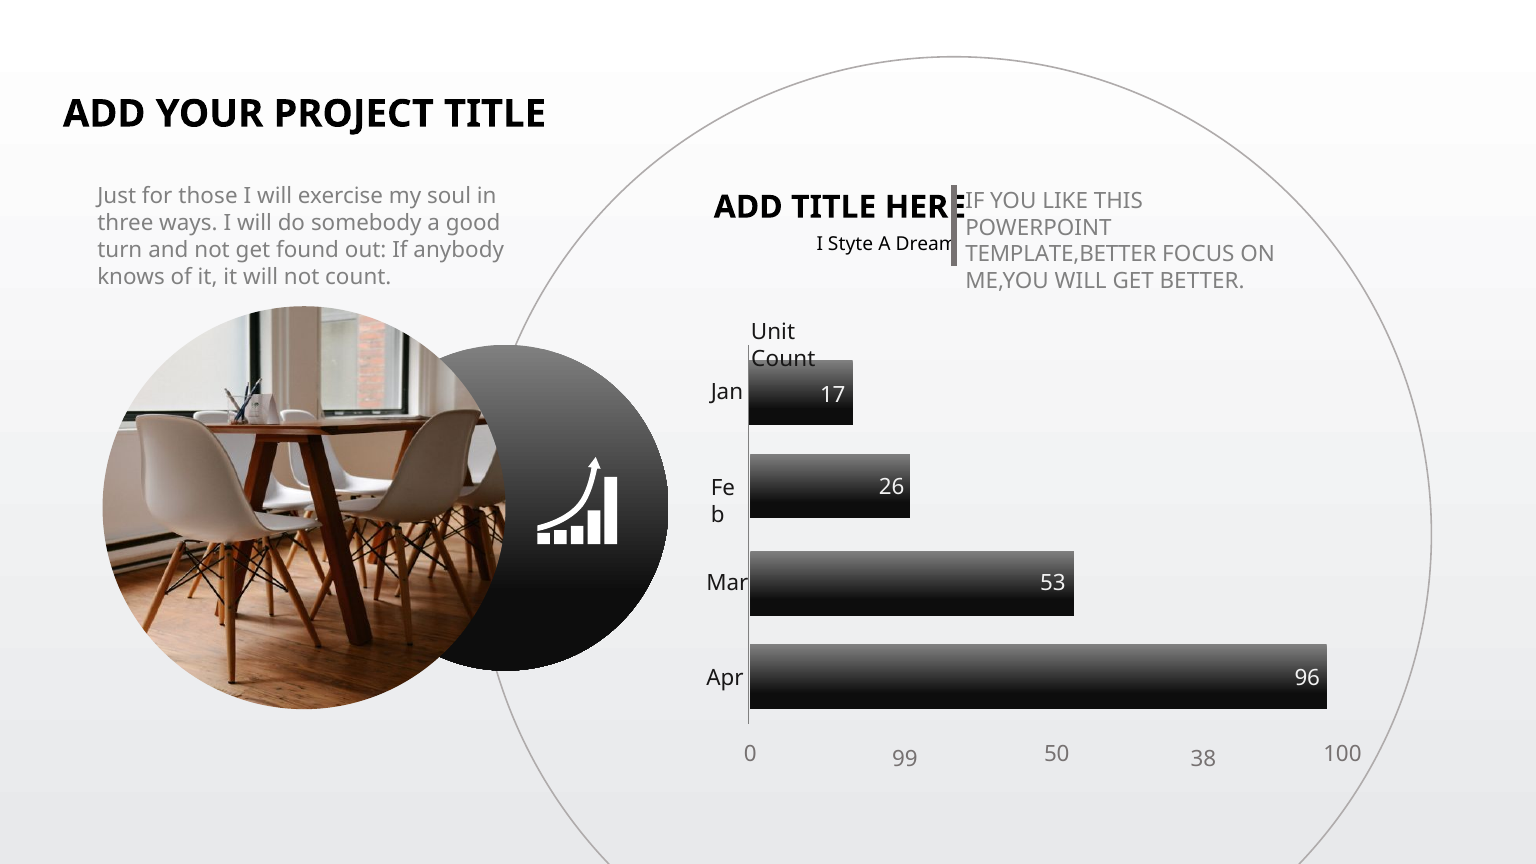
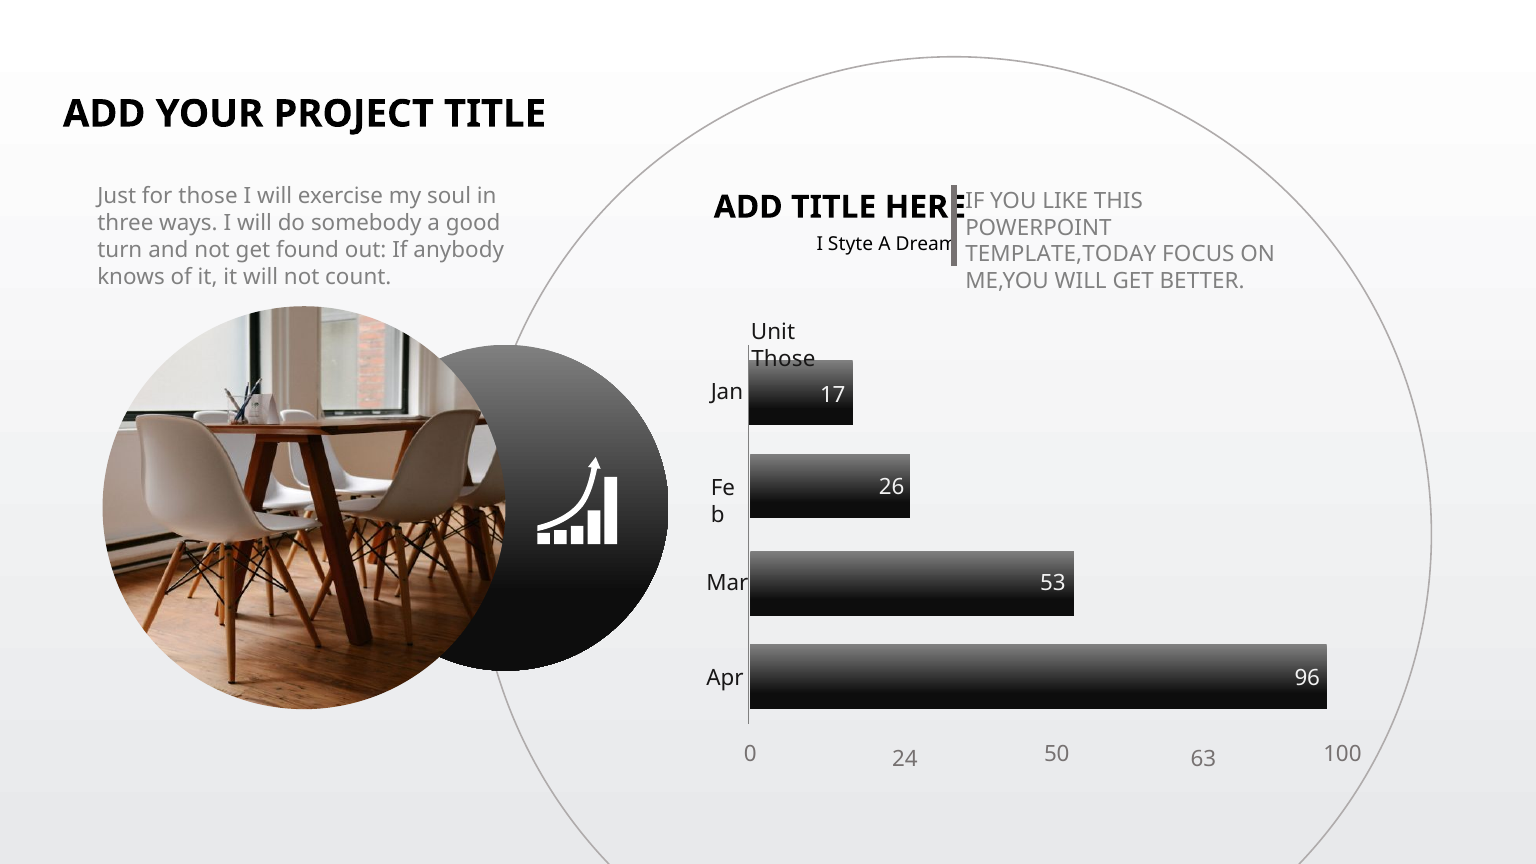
TEMPLATE,BETTER: TEMPLATE,BETTER -> TEMPLATE,TODAY
Count at (783, 359): Count -> Those
99: 99 -> 24
38: 38 -> 63
